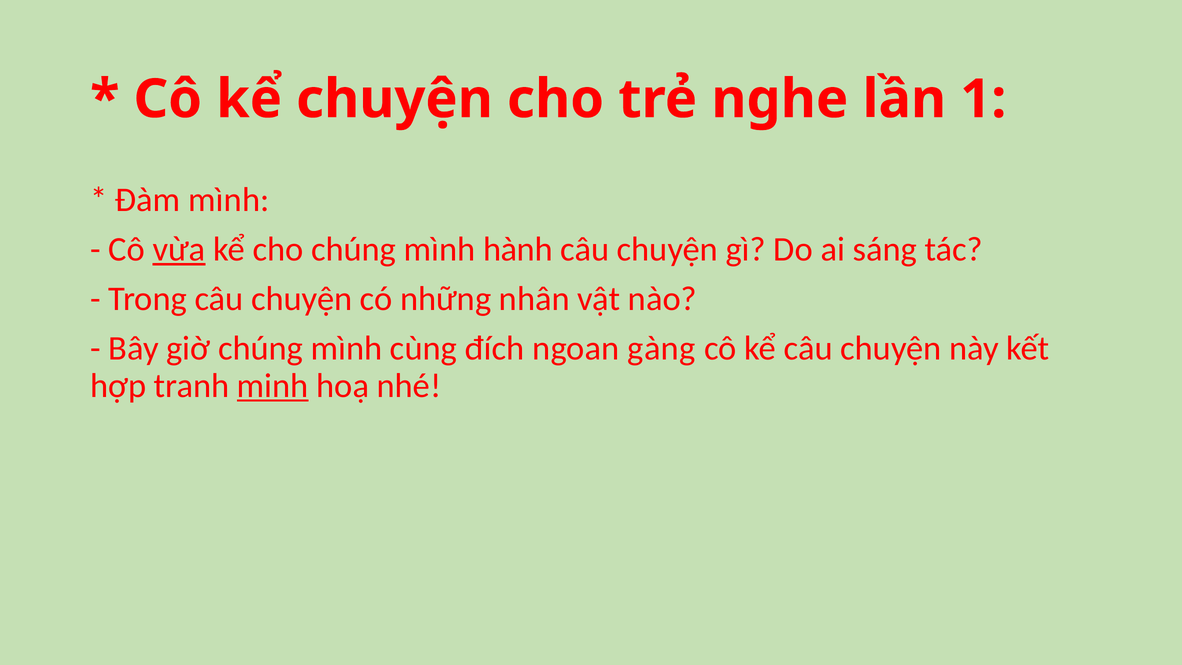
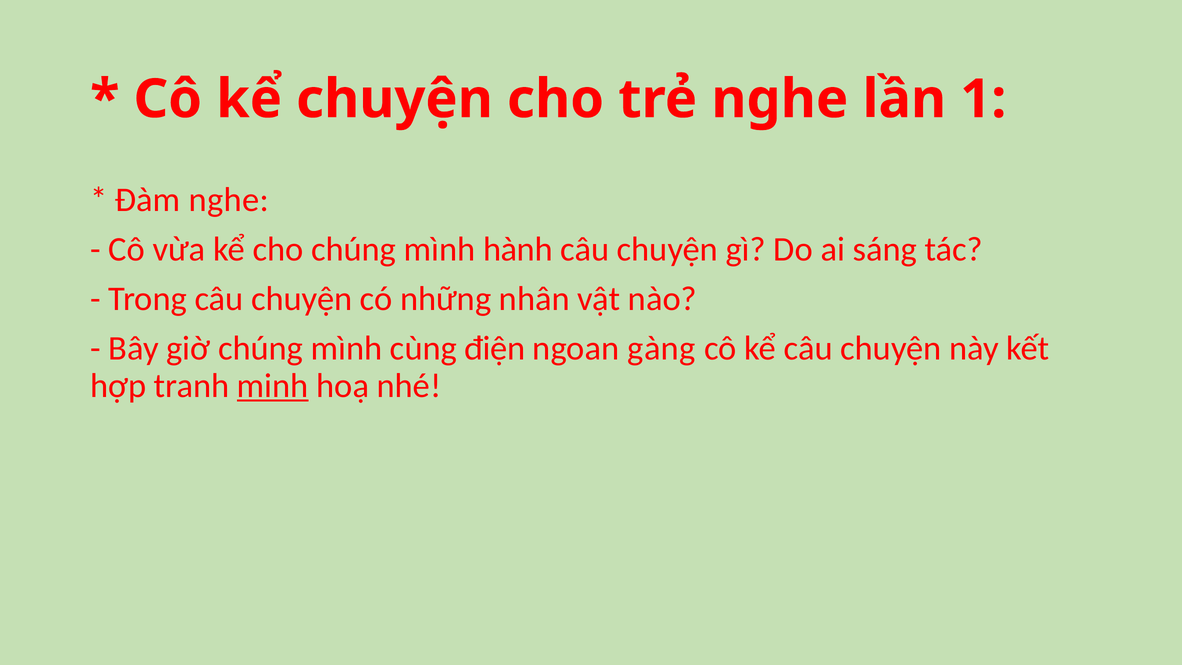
Đàm mình: mình -> nghe
vừa underline: present -> none
đích: đích -> điện
